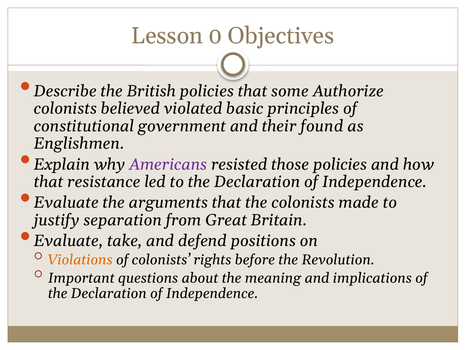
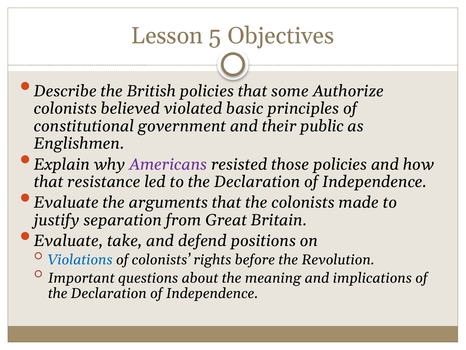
0: 0 -> 5
found: found -> public
Violations colour: orange -> blue
